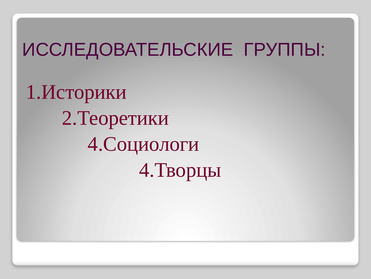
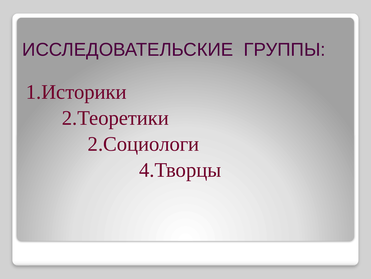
4.Социологи: 4.Социологи -> 2.Социологи
